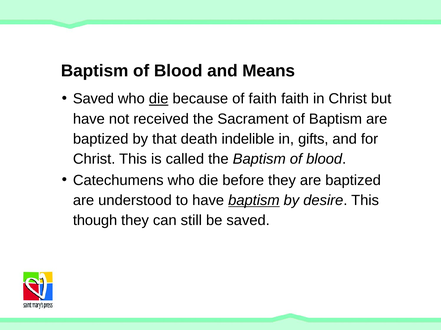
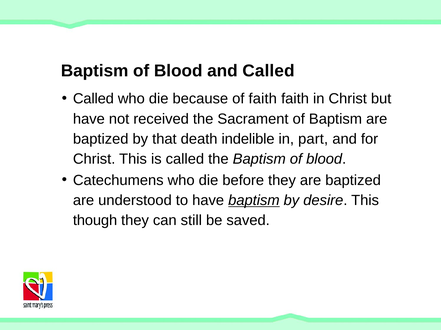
and Means: Means -> Called
Saved at (93, 99): Saved -> Called
die at (159, 99) underline: present -> none
gifts: gifts -> part
